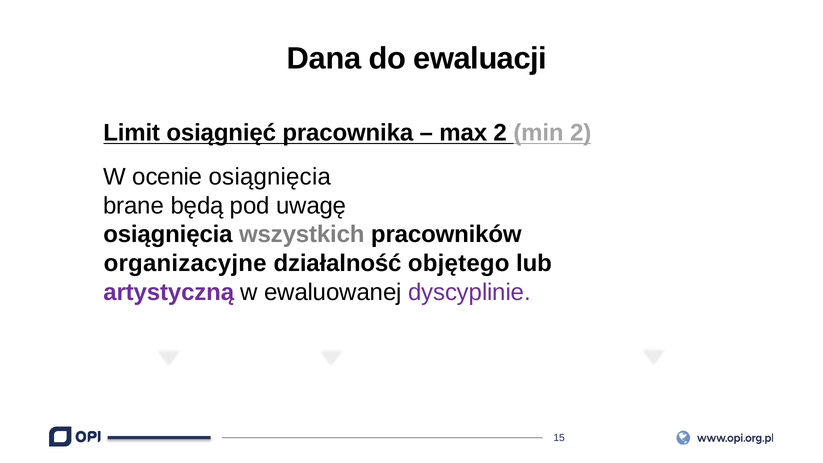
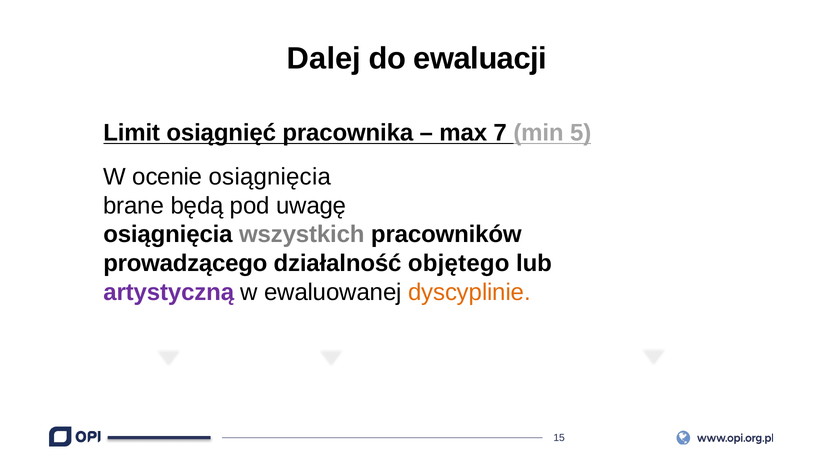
Dana: Dana -> Dalej
2 at (500, 133): 2 -> 7
min 2: 2 -> 5
organizacyjne: organizacyjne -> prowadzącego
dyscyplinie colour: purple -> orange
